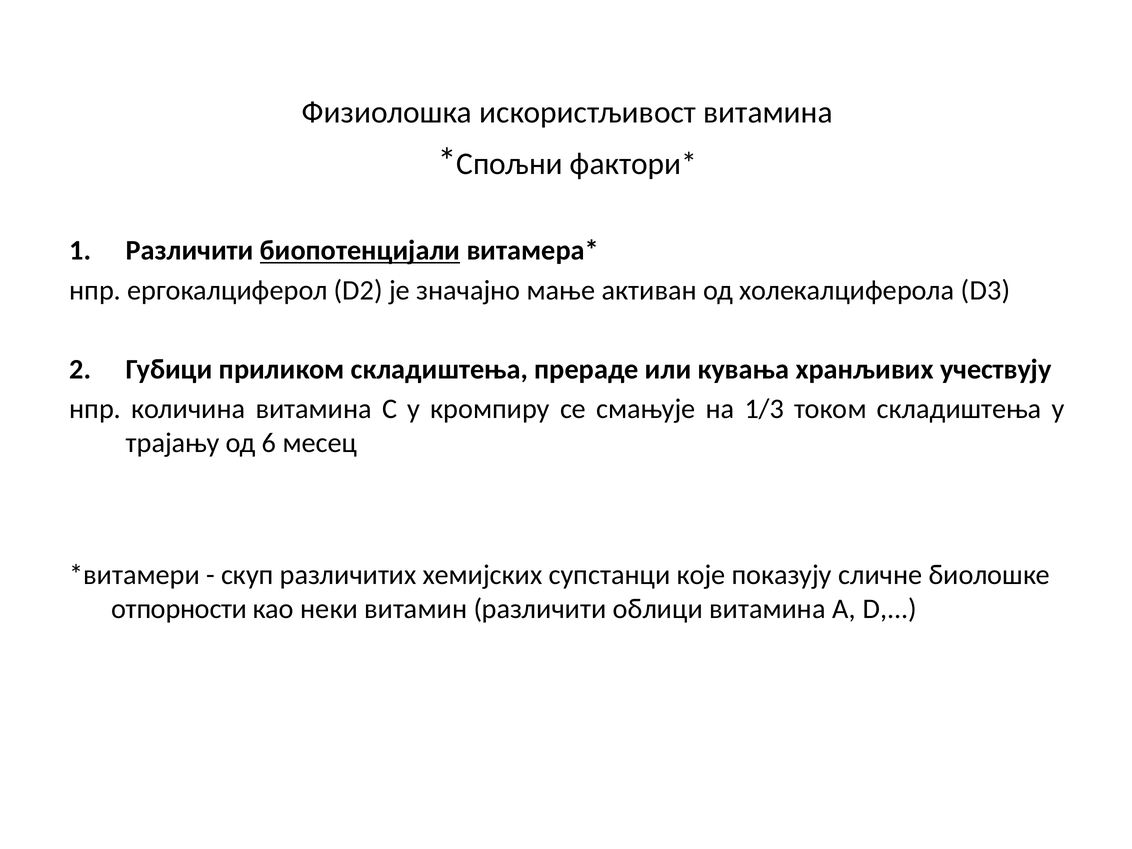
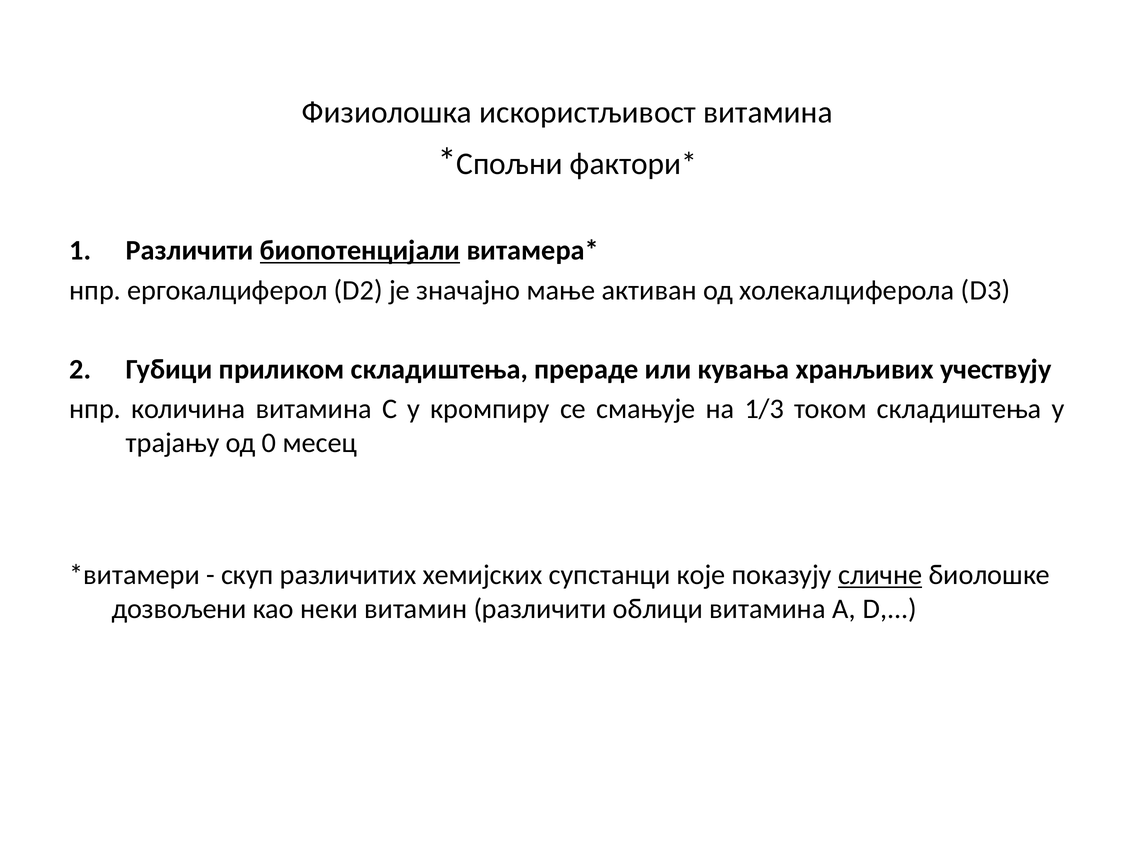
6: 6 -> 0
сличне underline: none -> present
отпoрности: отпoрности -> дозвољени
